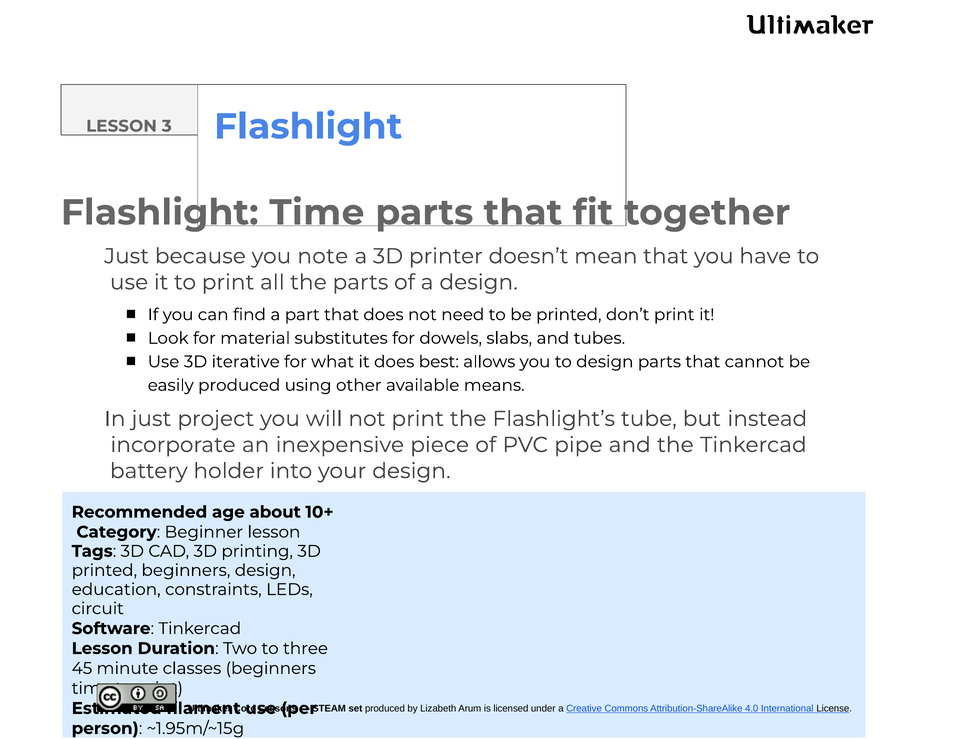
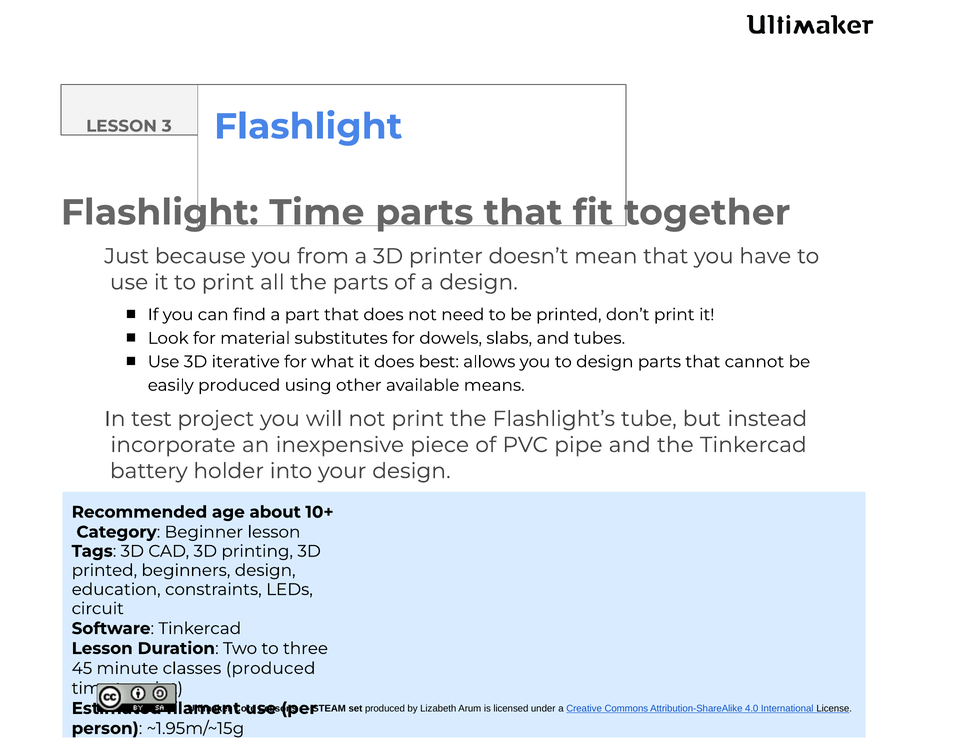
note: note -> from
In just: just -> test
classes beginners: beginners -> produced
